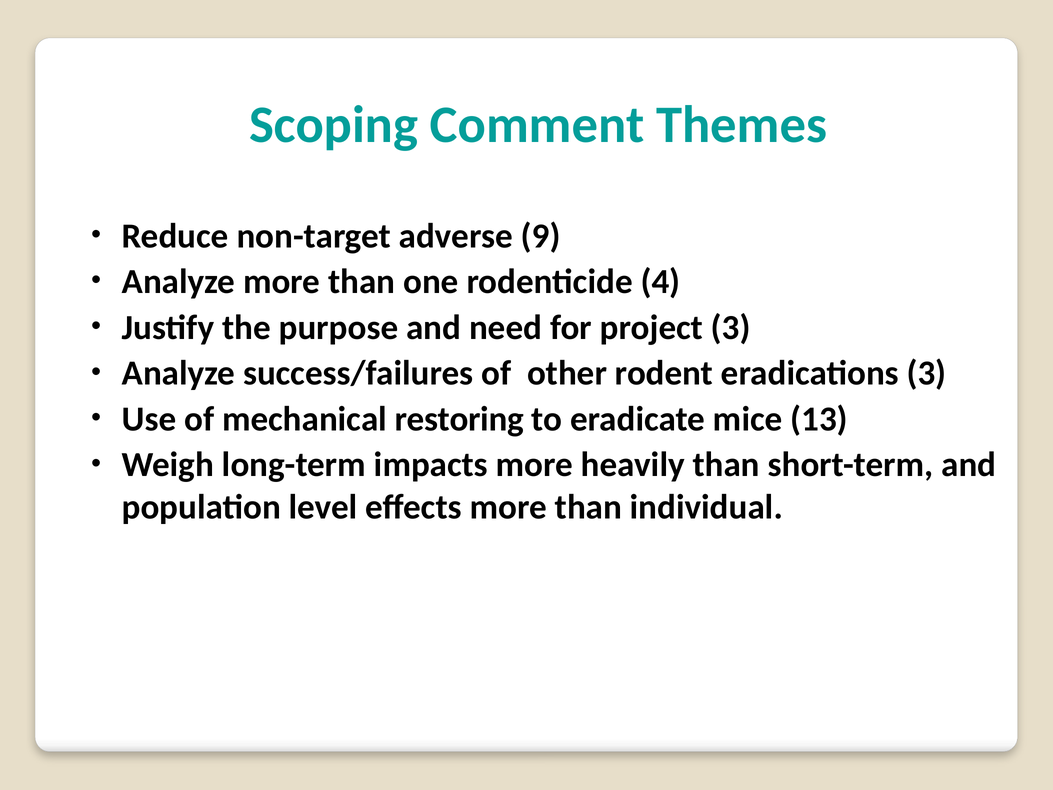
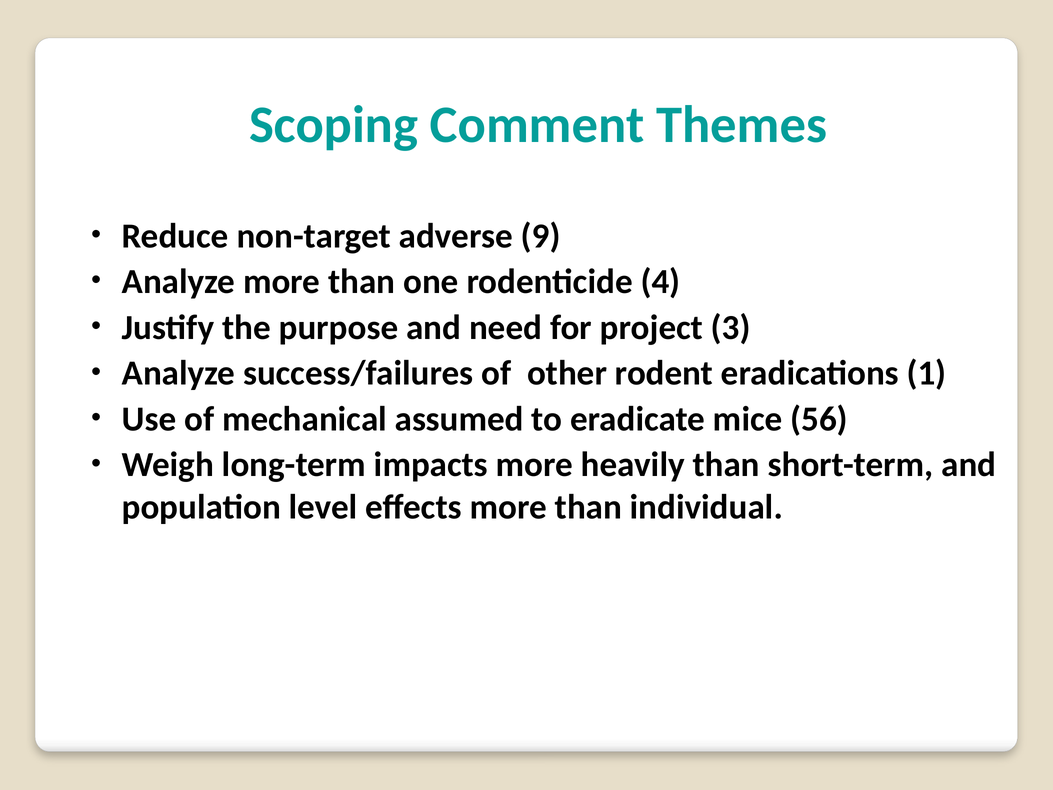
eradications 3: 3 -> 1
restoring: restoring -> assumed
13: 13 -> 56
